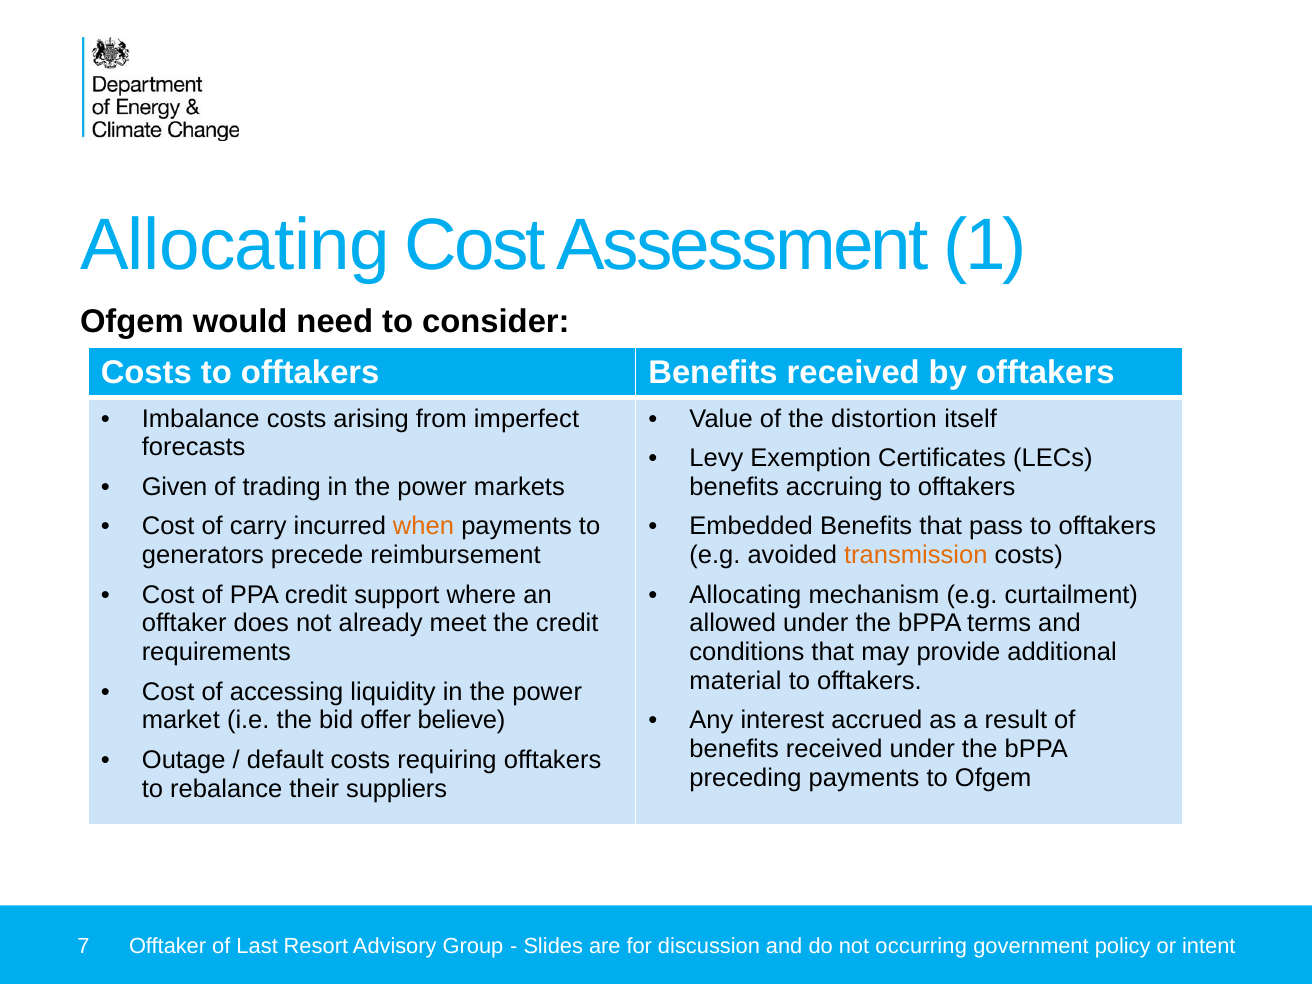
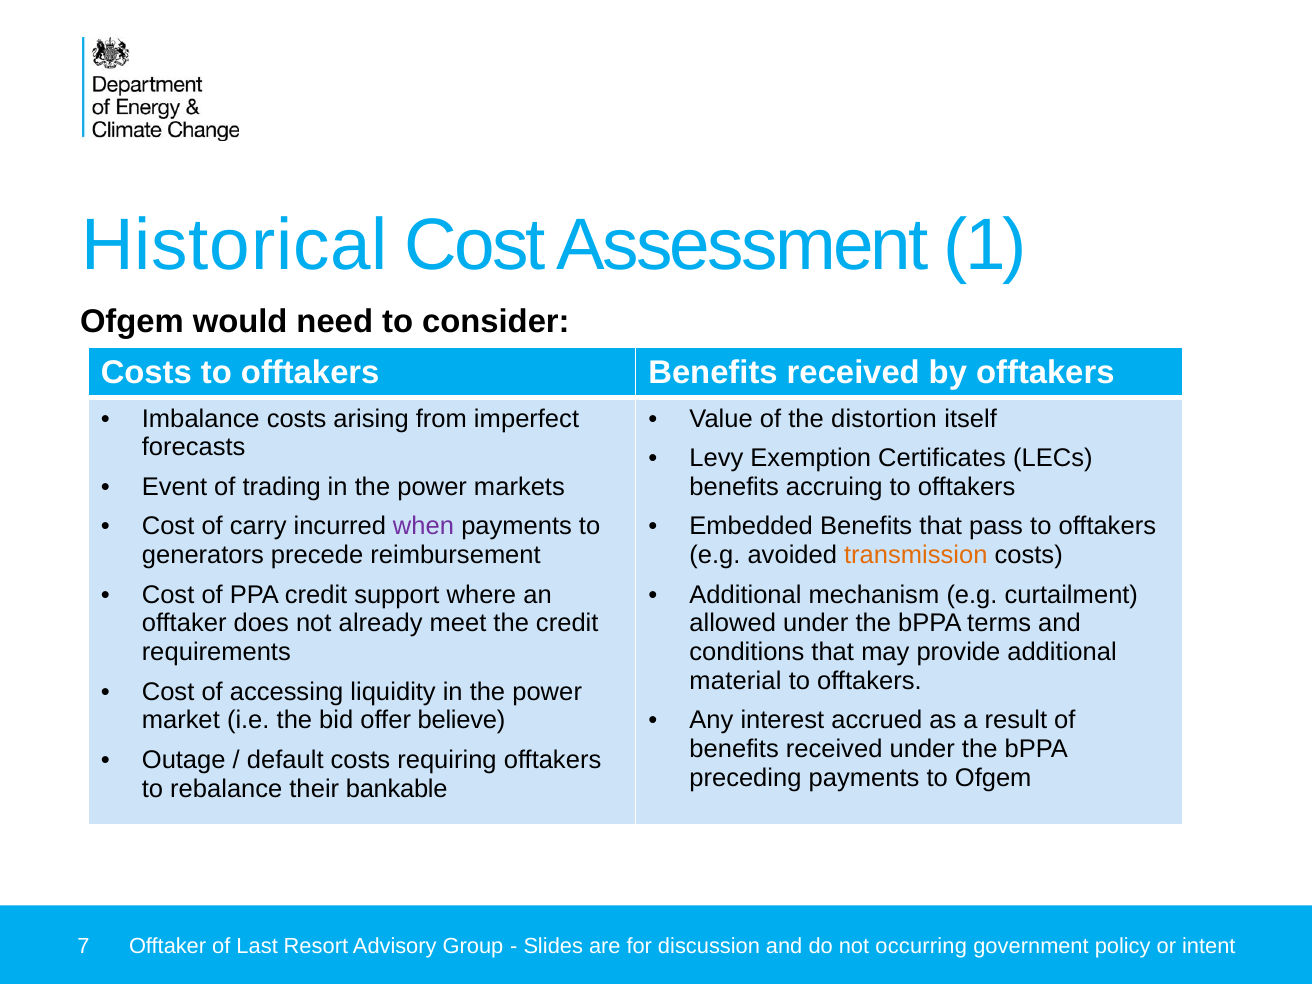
Allocating at (235, 245): Allocating -> Historical
Given: Given -> Event
when colour: orange -> purple
Allocating at (745, 595): Allocating -> Additional
suppliers: suppliers -> bankable
